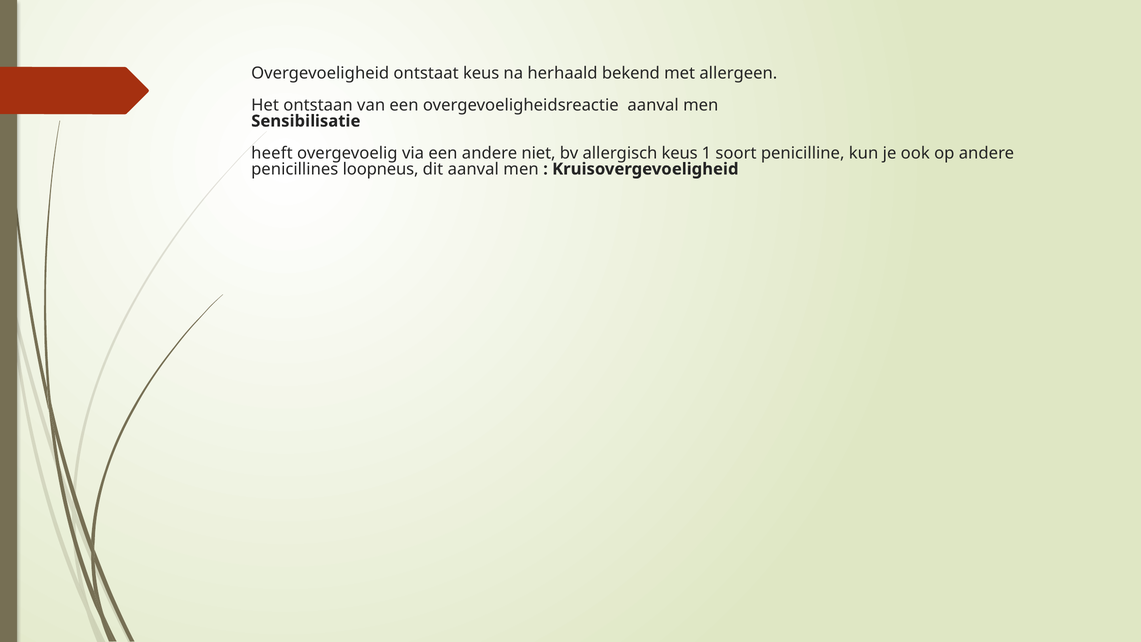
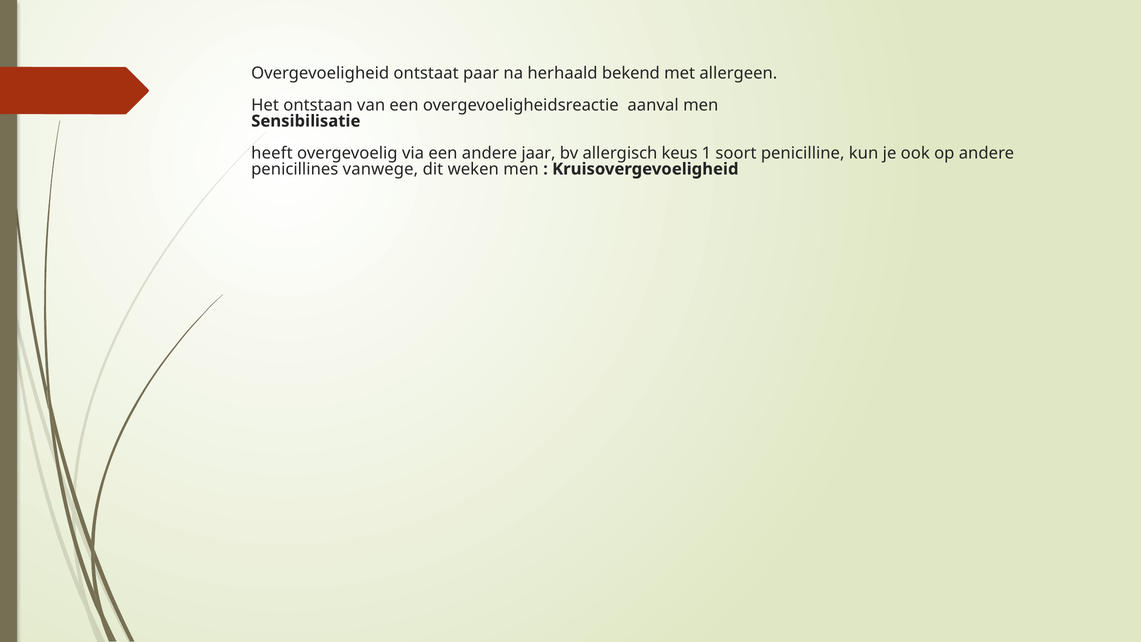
ontstaat keus: keus -> paar
niet: niet -> jaar
loopneus: loopneus -> vanwege
dit aanval: aanval -> weken
